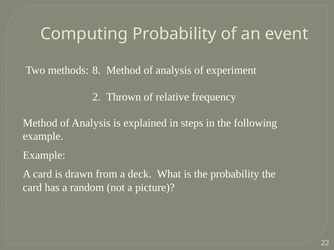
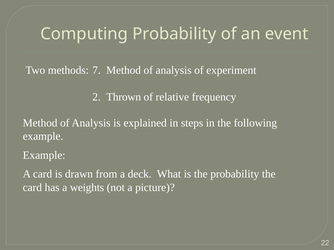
8: 8 -> 7
random: random -> weights
